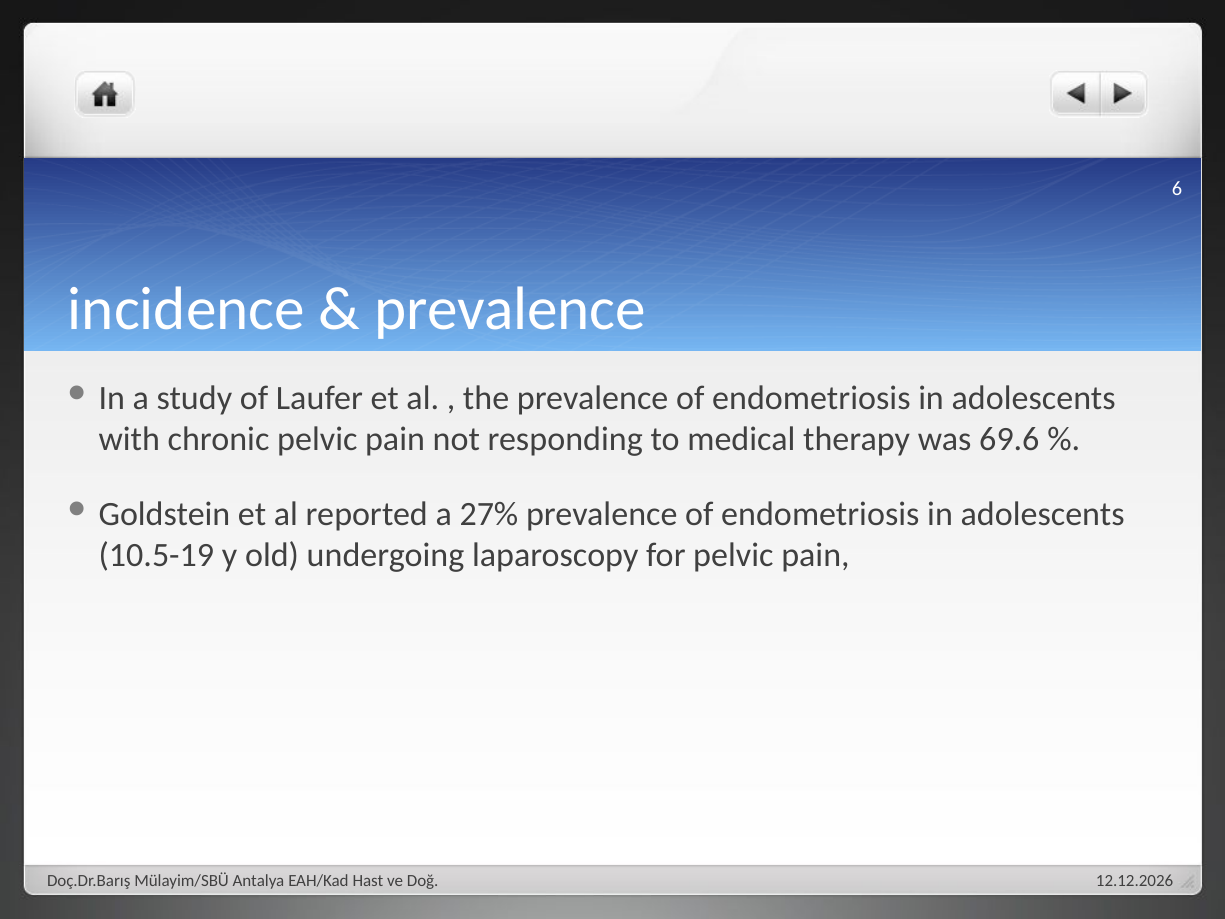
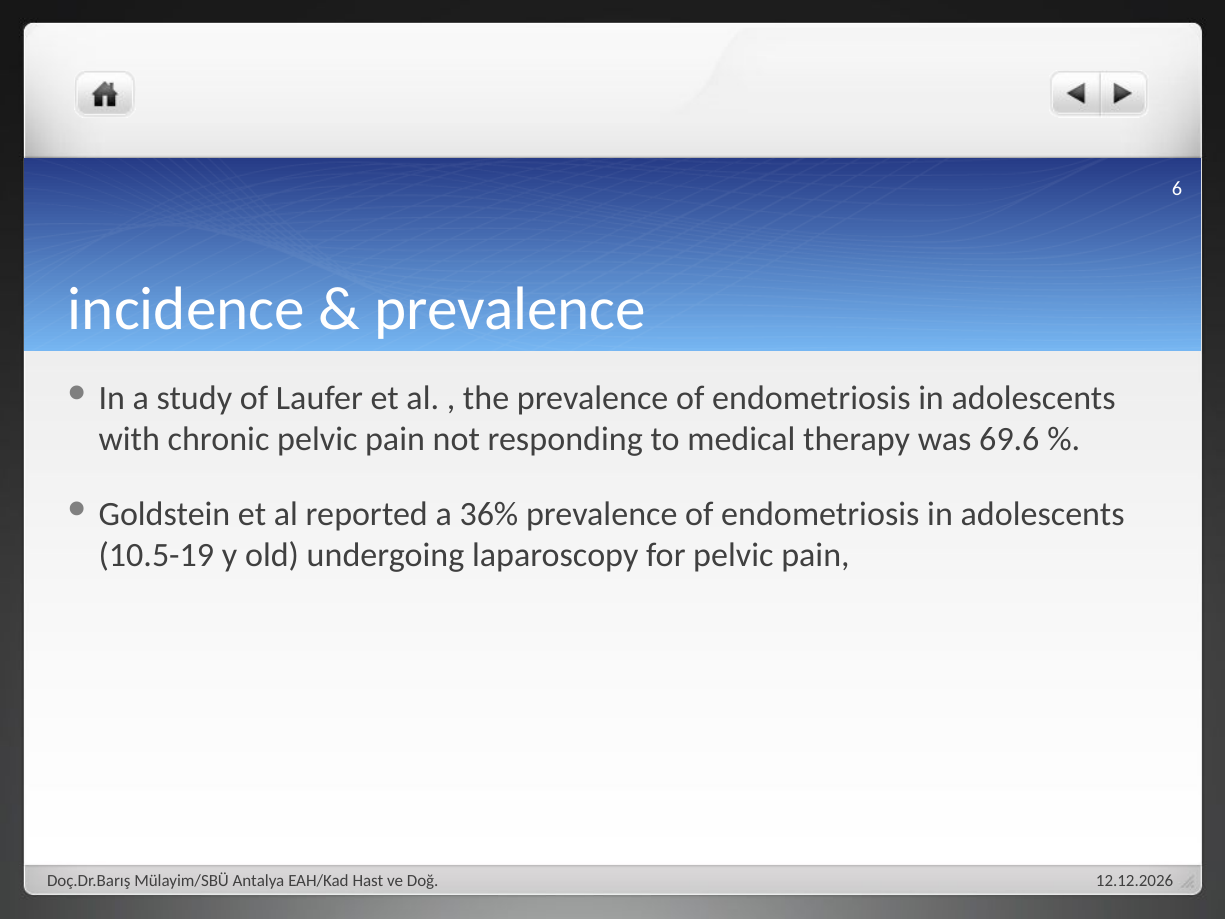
27%: 27% -> 36%
